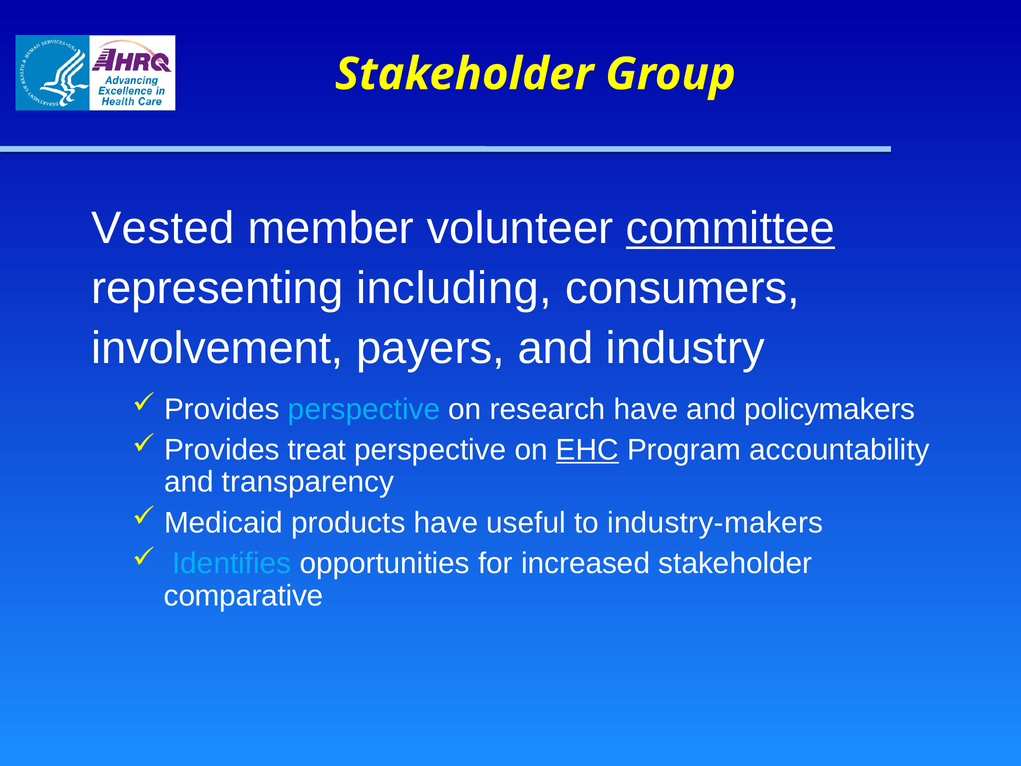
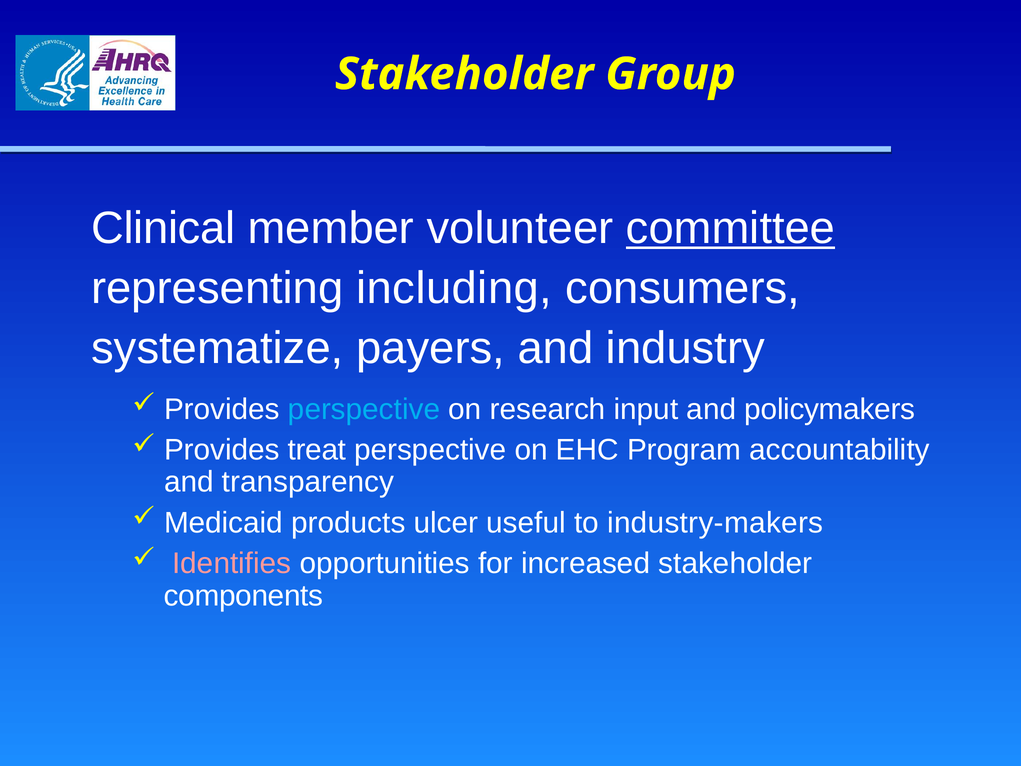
Vested: Vested -> Clinical
involvement: involvement -> systematize
research have: have -> input
EHC underline: present -> none
products have: have -> ulcer
Identifies colour: light blue -> pink
comparative: comparative -> components
